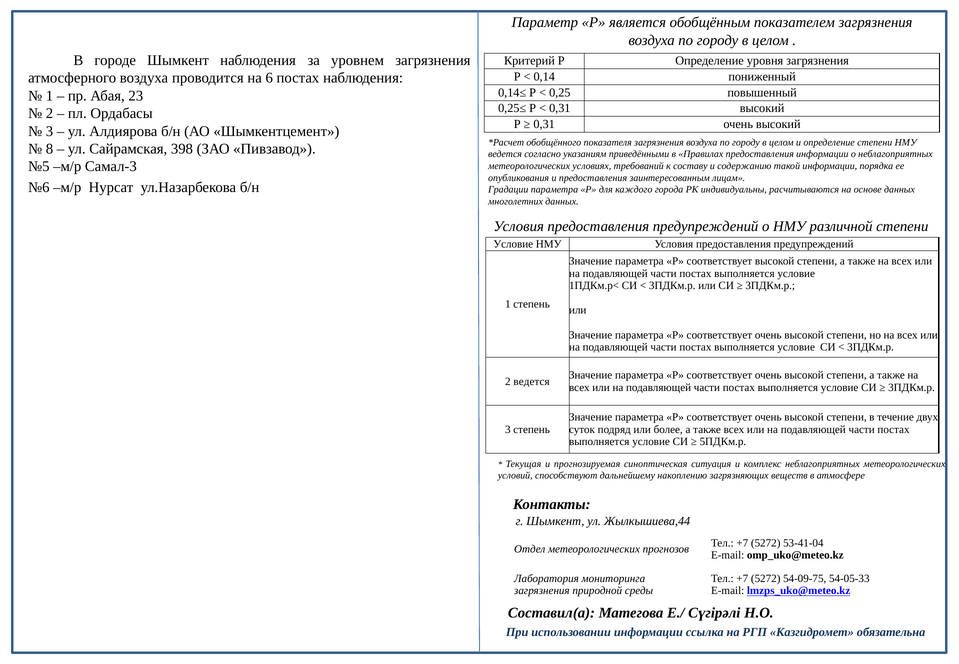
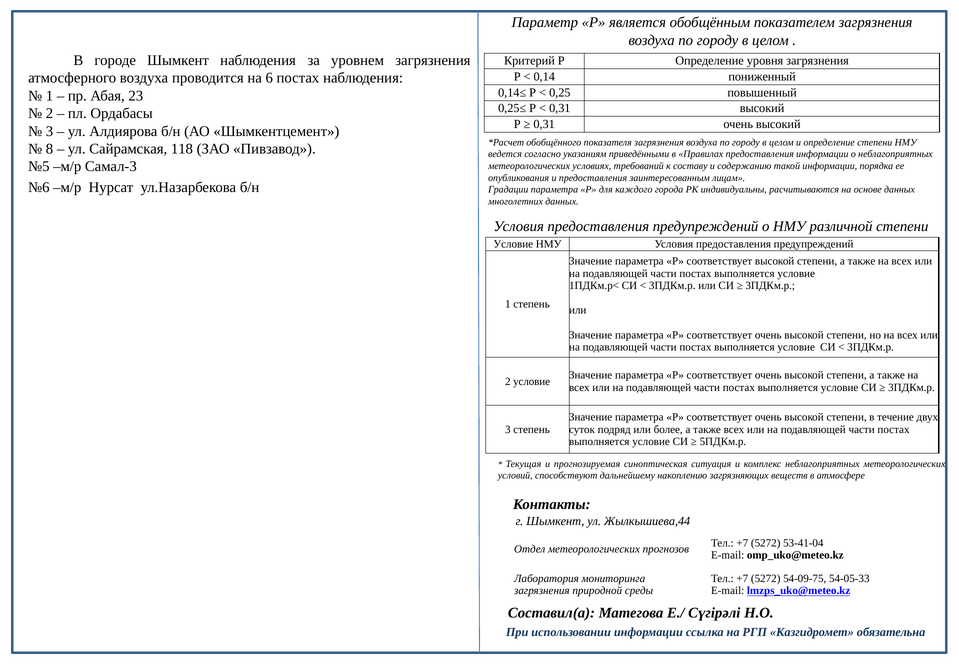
398: 398 -> 118
2 ведется: ведется -> условие
